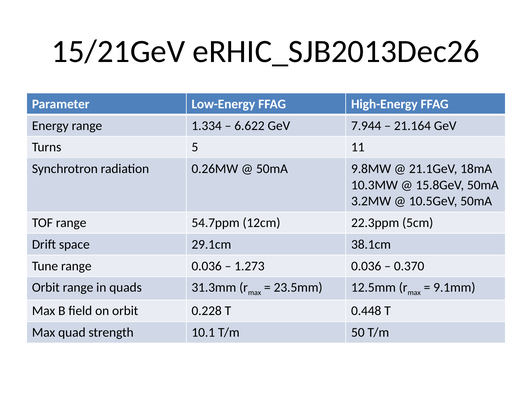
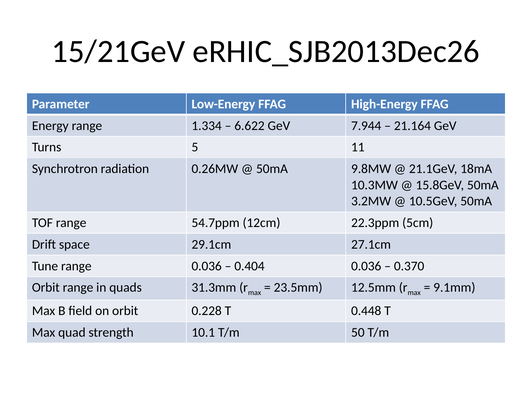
38.1cm: 38.1cm -> 27.1cm
1.273: 1.273 -> 0.404
